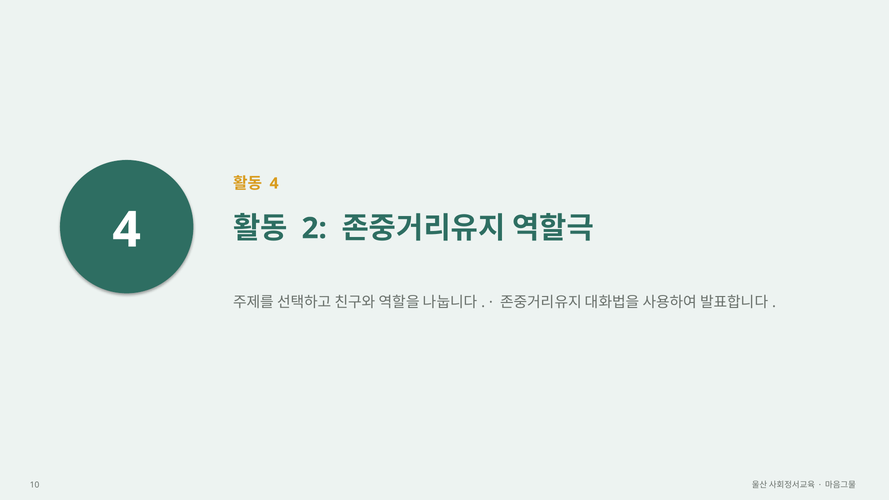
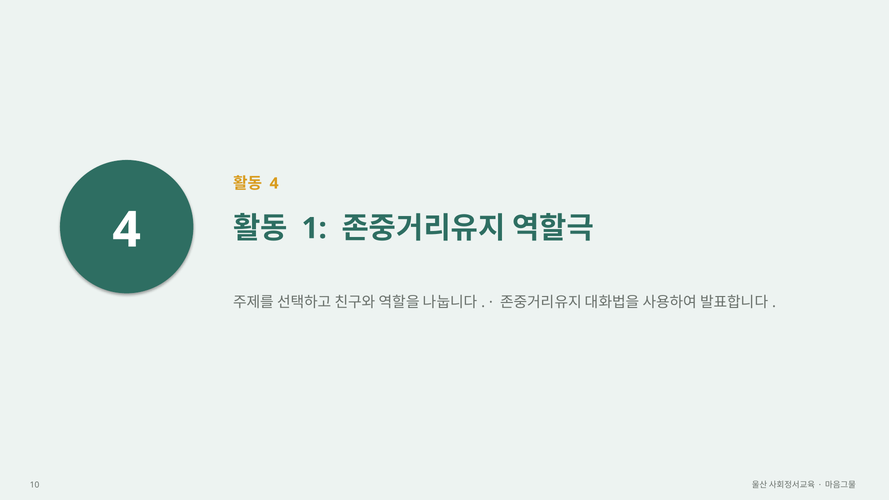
2: 2 -> 1
